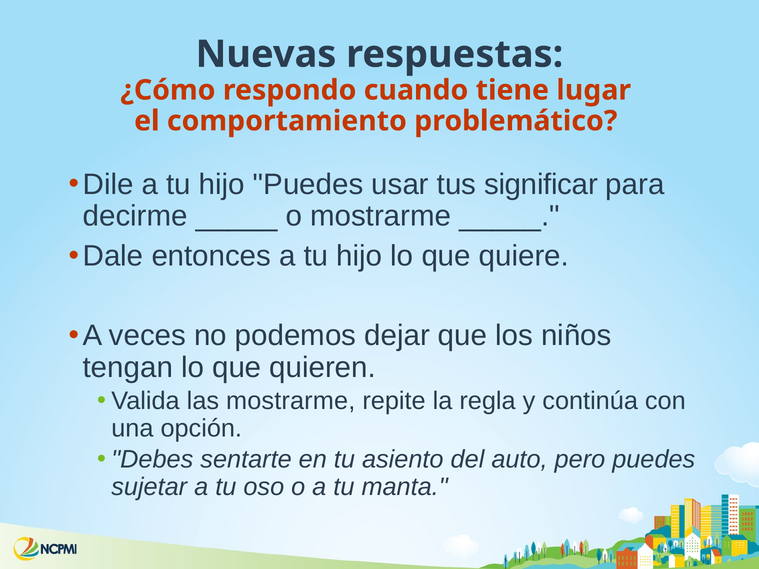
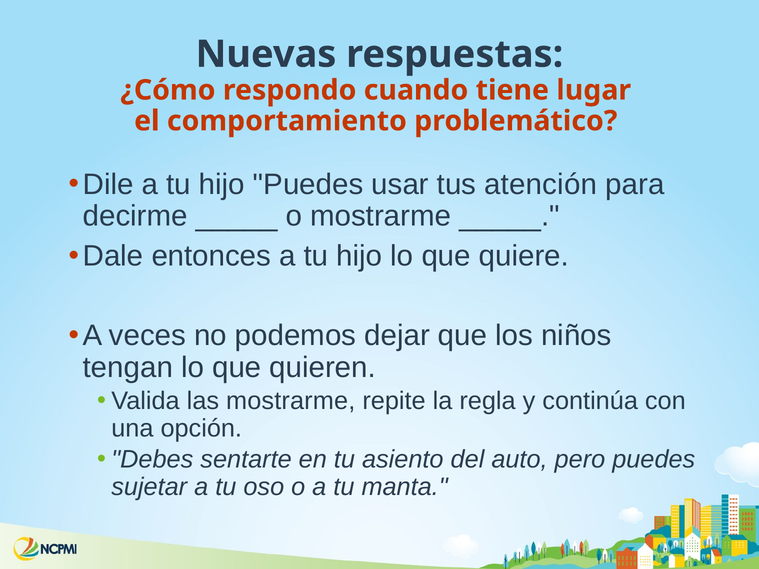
significar: significar -> atención
